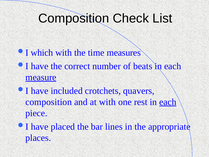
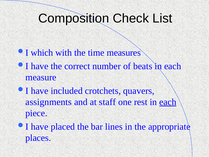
measure underline: present -> none
composition at (49, 102): composition -> assignments
at with: with -> staff
